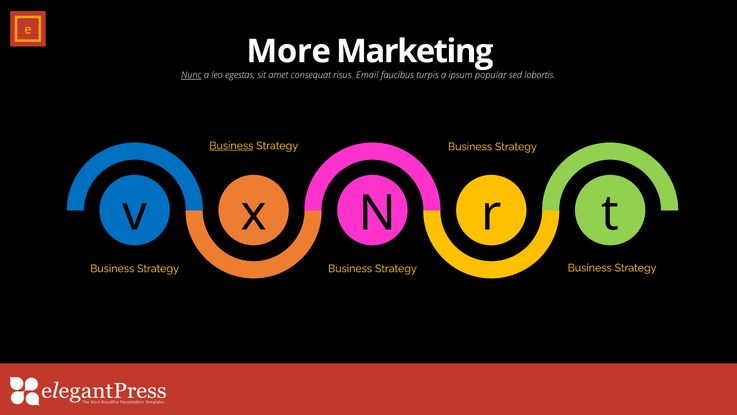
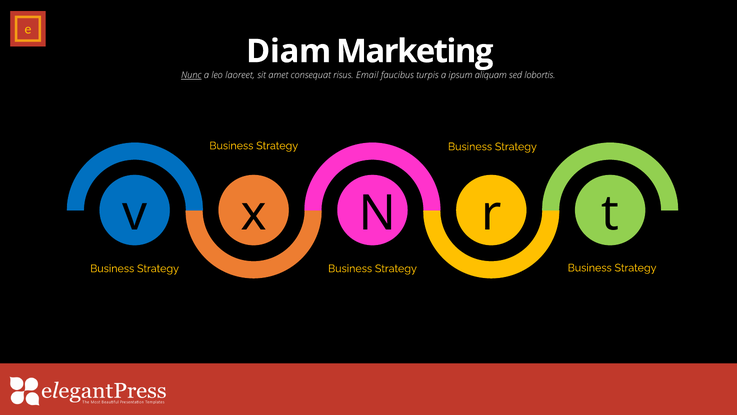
More: More -> Diam
egestas: egestas -> laoreet
popular: popular -> aliquam
Business at (231, 146) underline: present -> none
